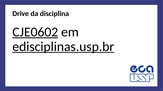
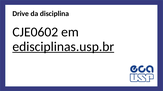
CJE0602 underline: present -> none
